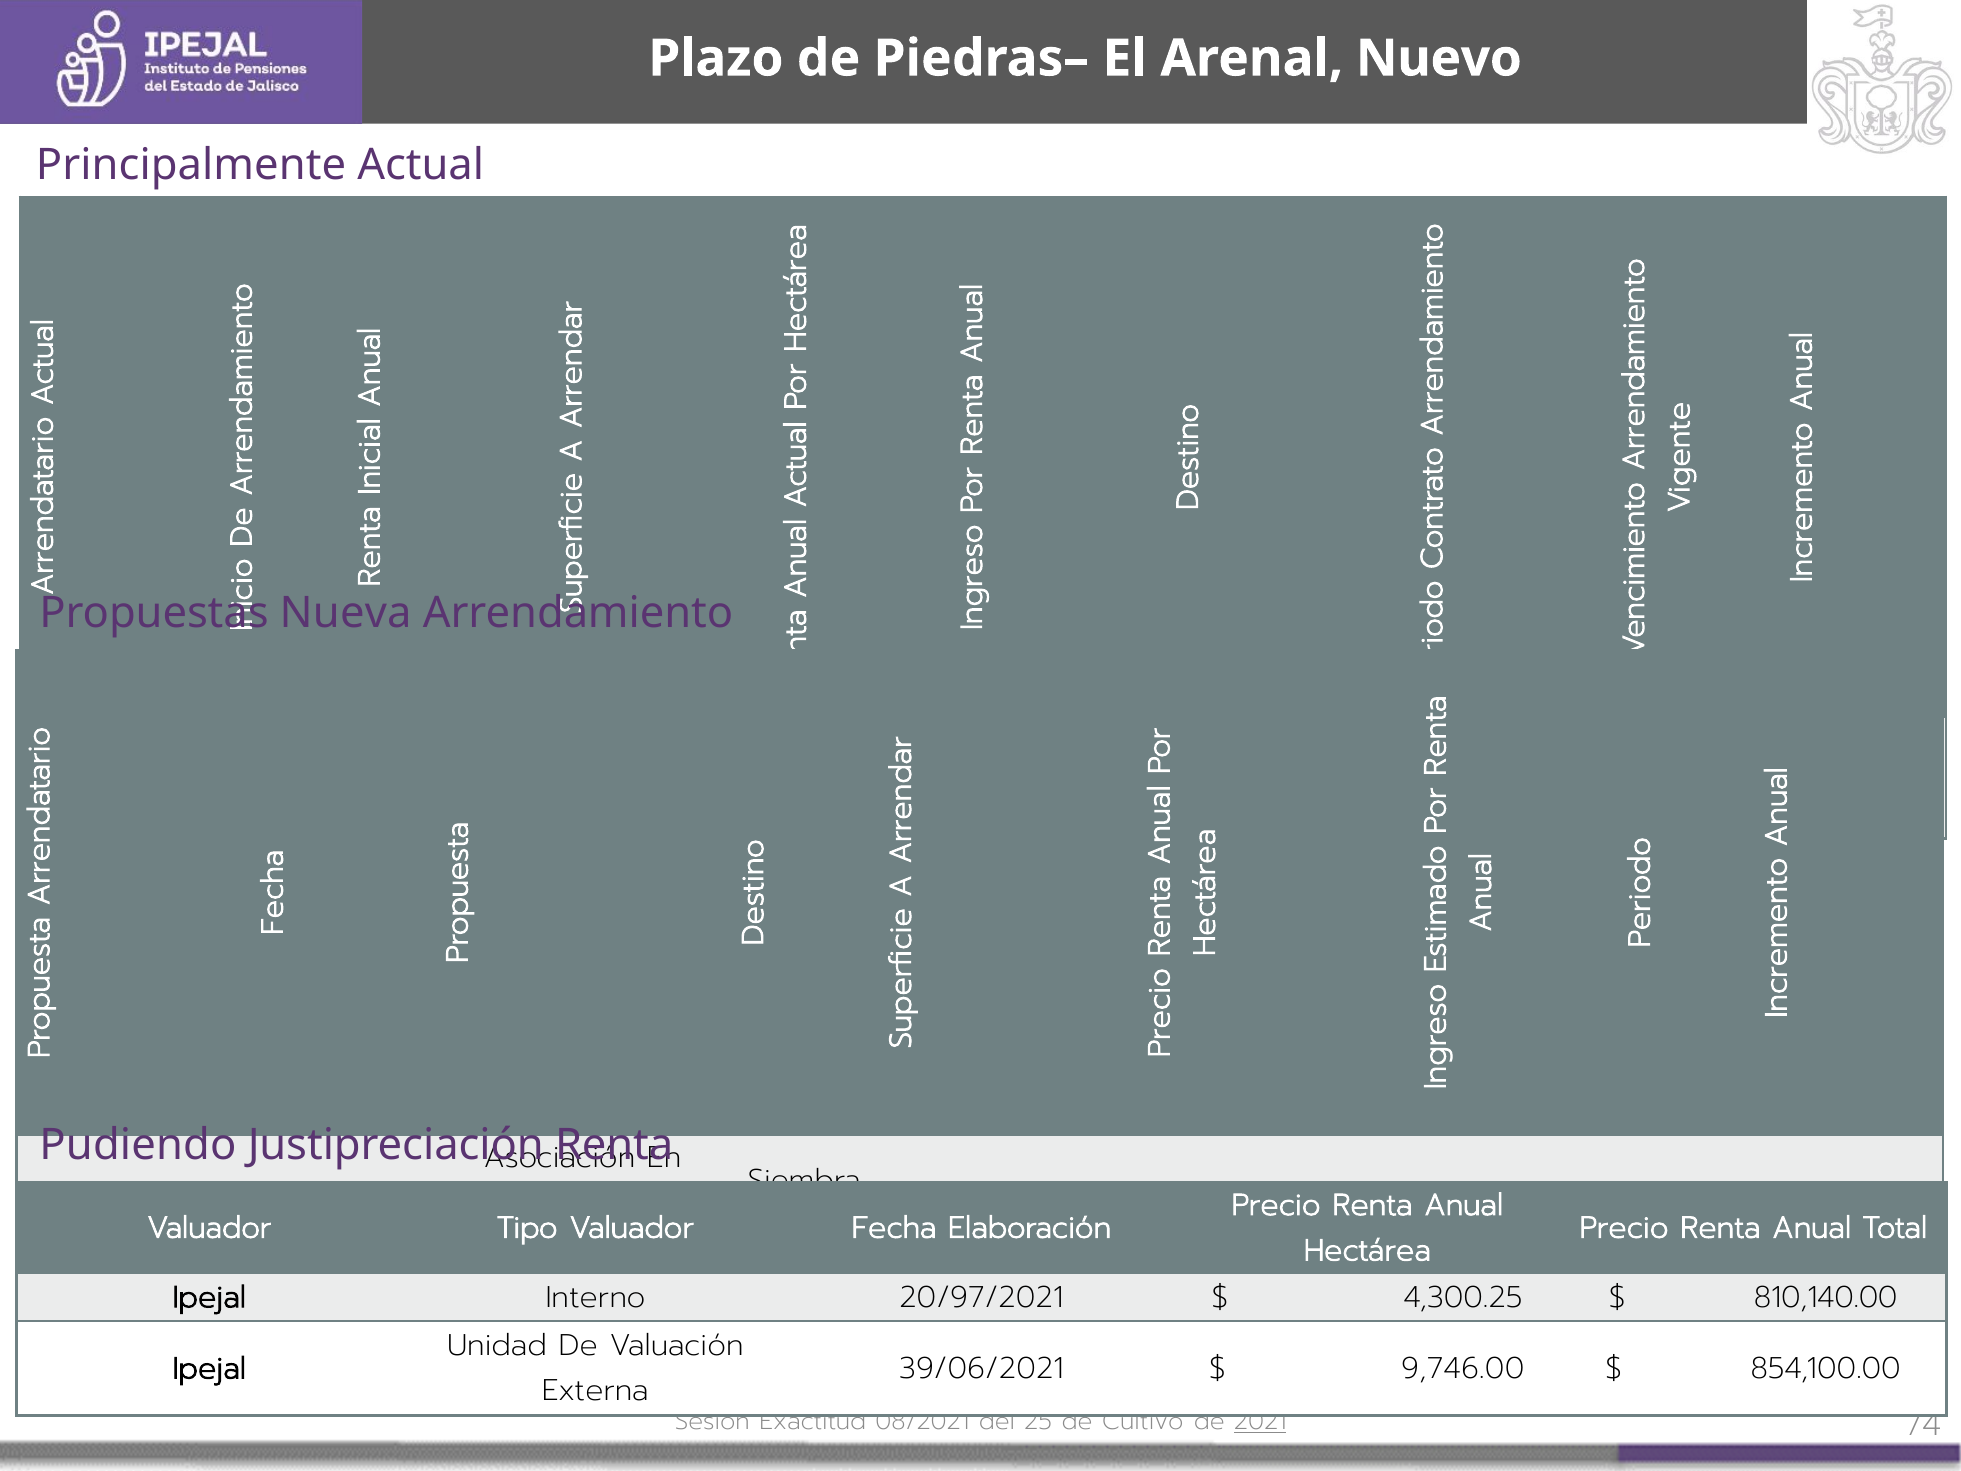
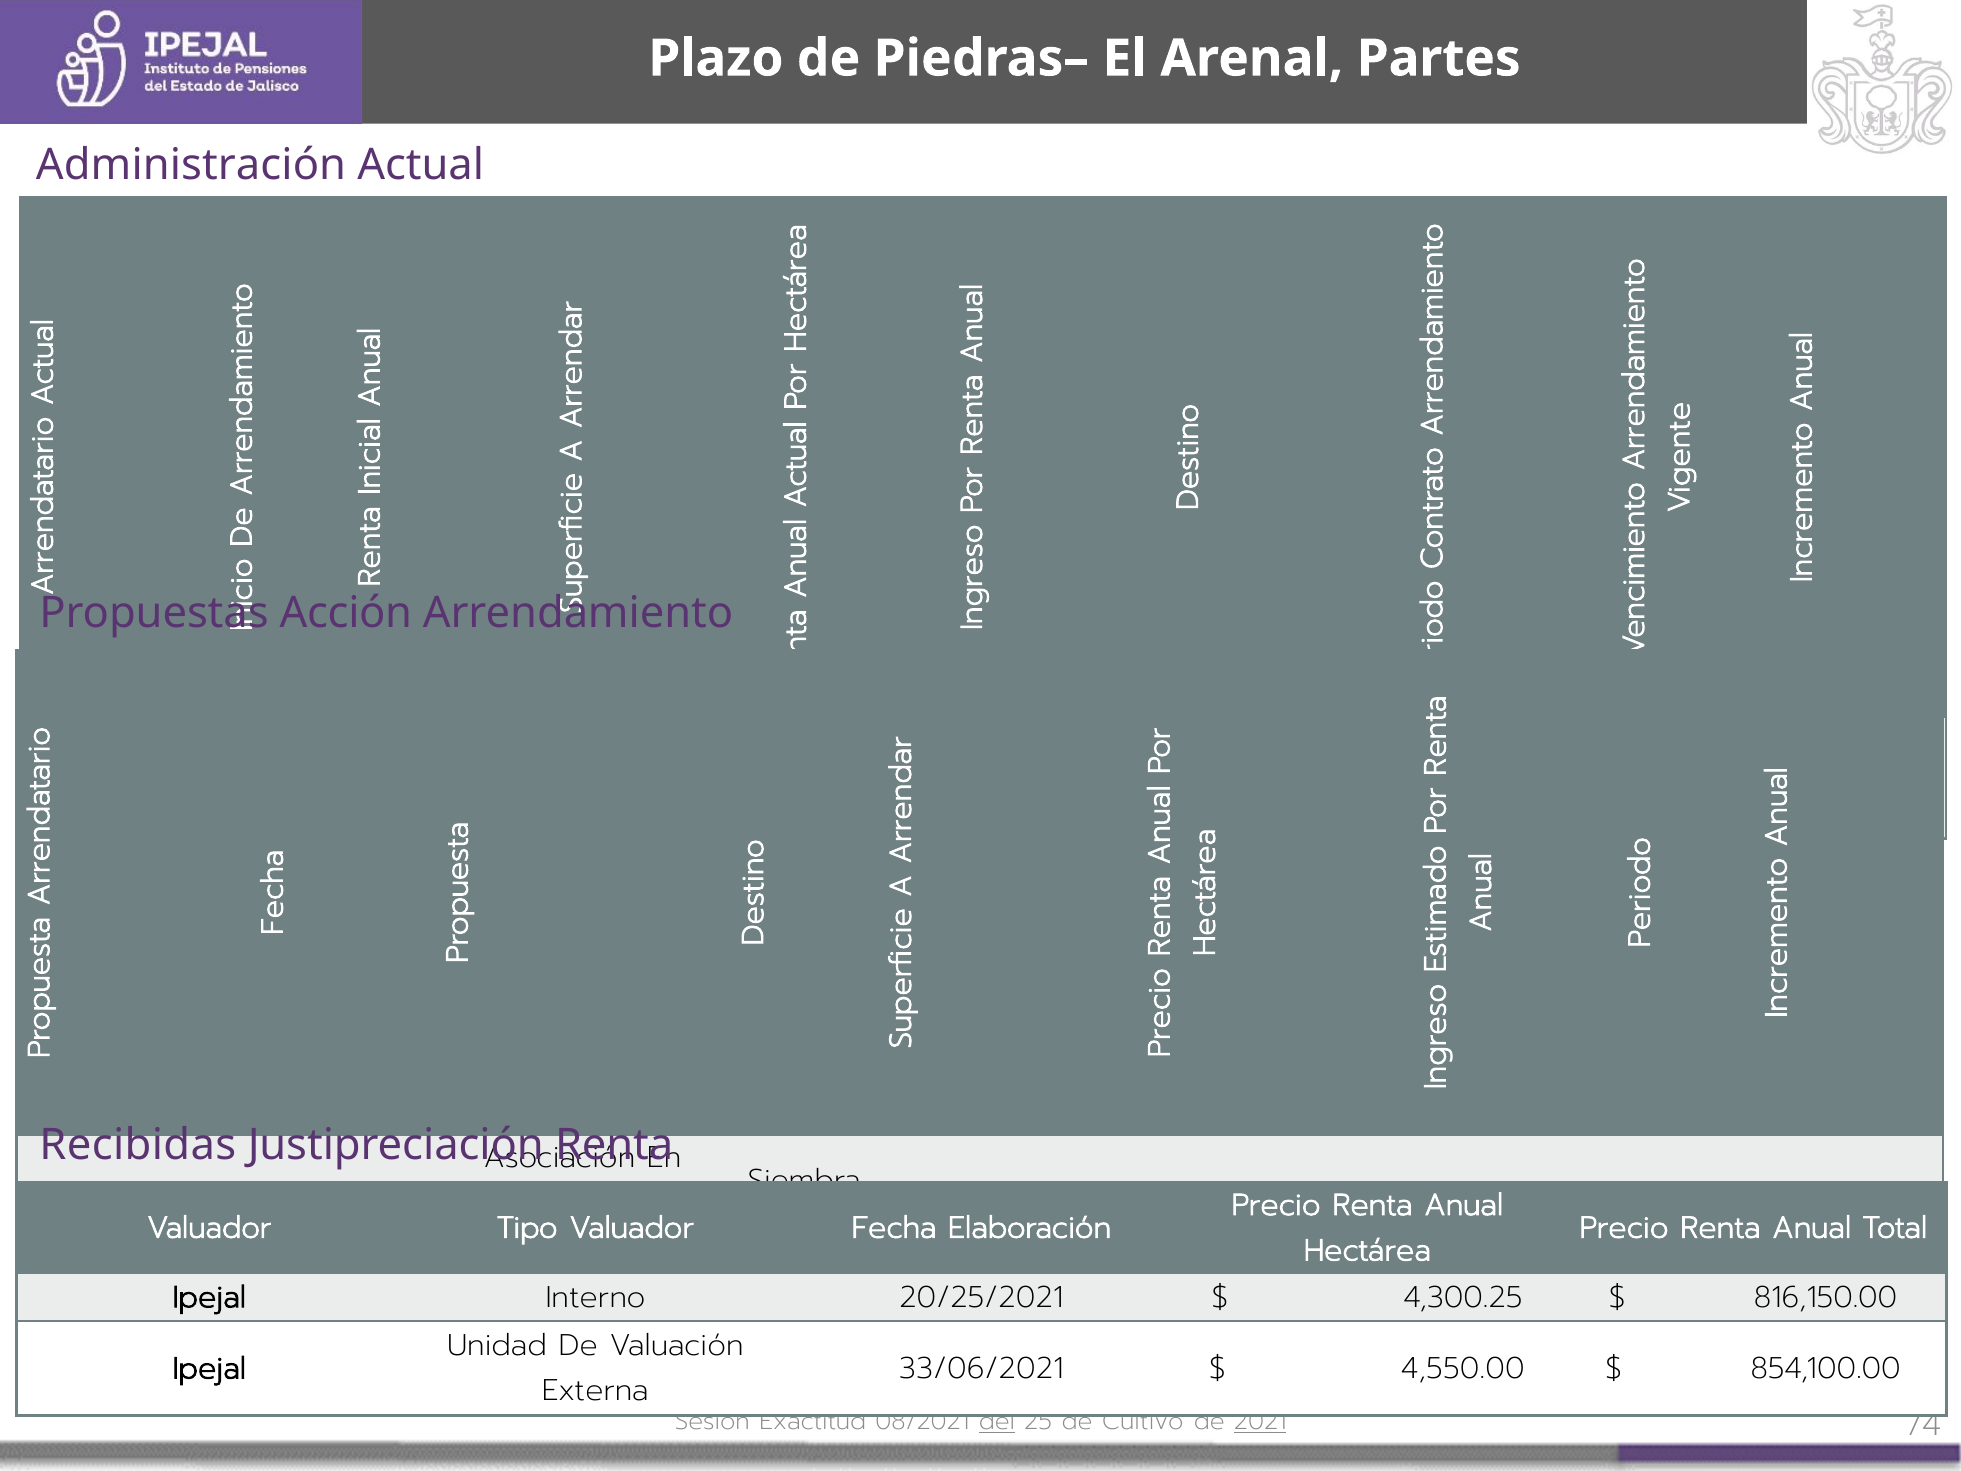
Nuevo: Nuevo -> Partes
Principalmente: Principalmente -> Administración
Nueva: Nueva -> Acción
Pudiendo: Pudiendo -> Recibidas
20/97/2021: 20/97/2021 -> 20/25/2021
810,140.00: 810,140.00 -> 816,150.00
39/06/2021: 39/06/2021 -> 33/06/2021
9,746.00: 9,746.00 -> 4,550.00
del underline: none -> present
